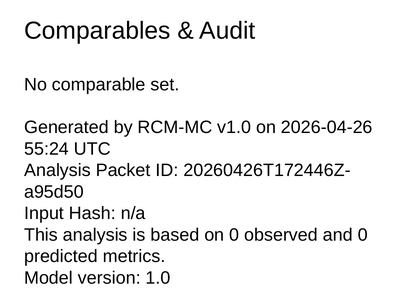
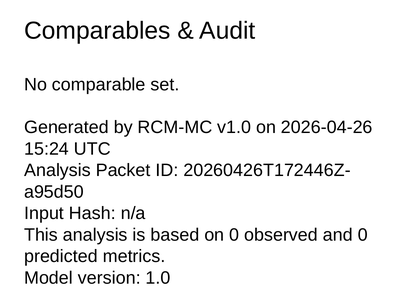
55:24: 55:24 -> 15:24
